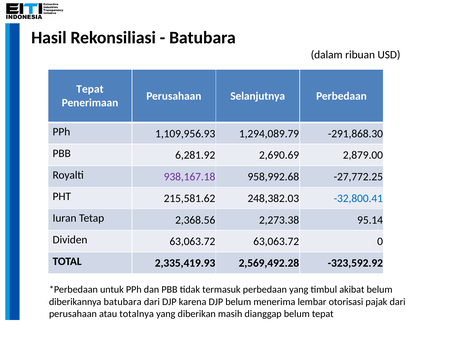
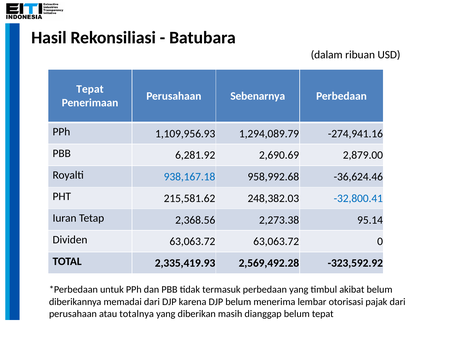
Selanjutnya: Selanjutnya -> Sebenarnya
-291,868.30: -291,868.30 -> -274,941.16
938,167.18 colour: purple -> blue
-27,772.25: -27,772.25 -> -36,624.46
diberikannya batubara: batubara -> memadai
